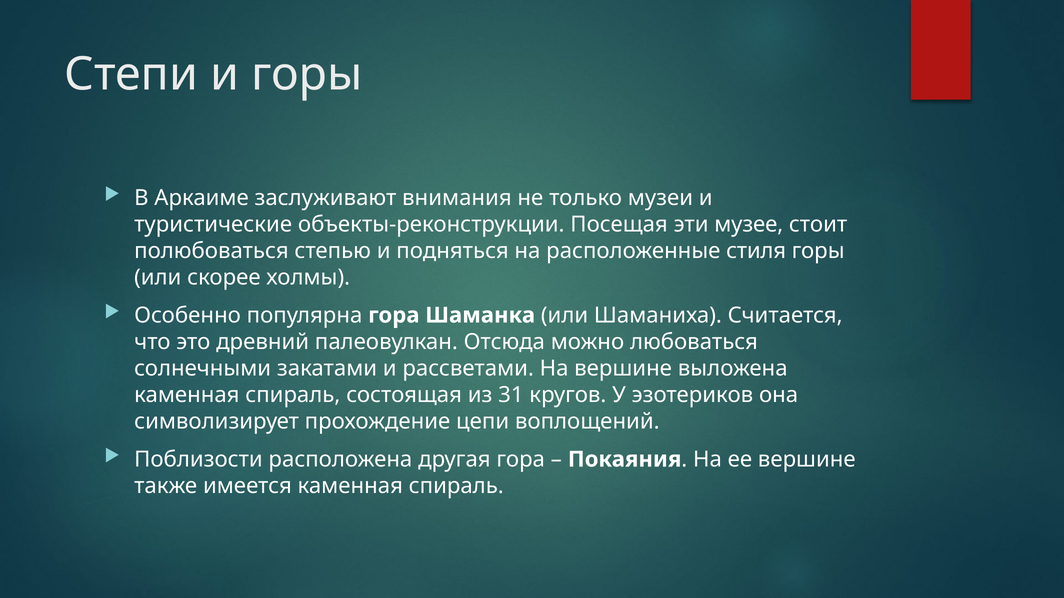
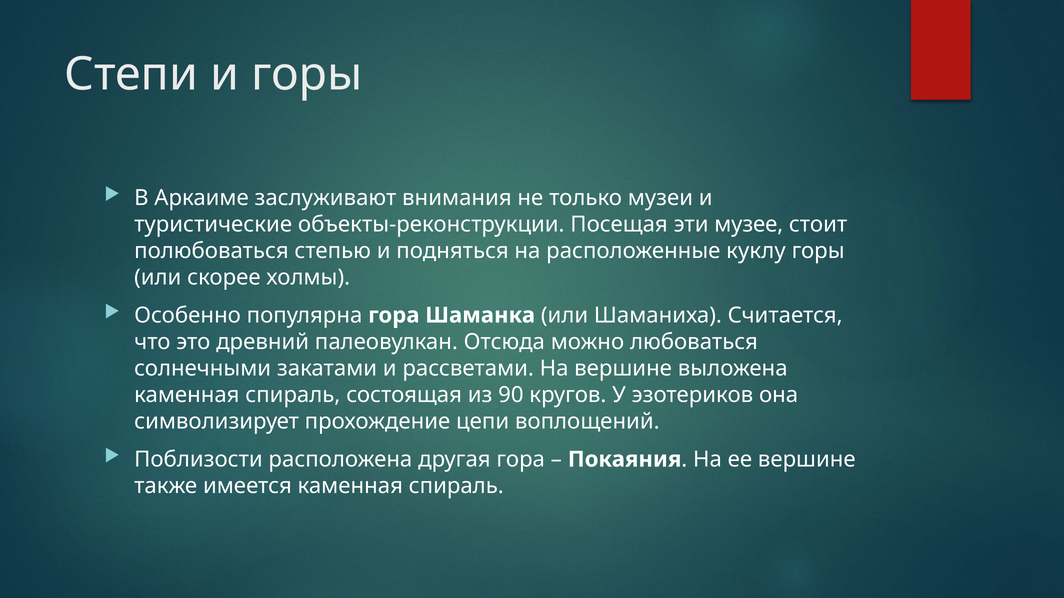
стиля: стиля -> куклу
31: 31 -> 90
